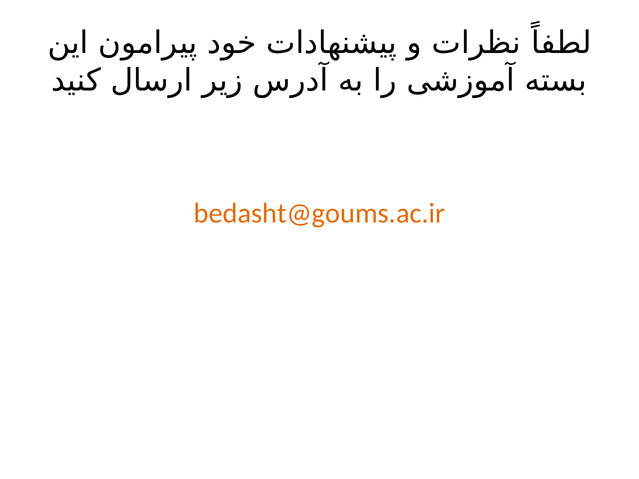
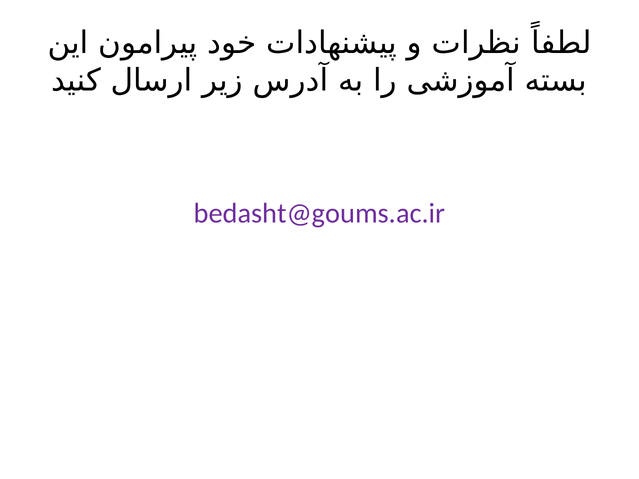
bedasht@goums.ac.ir colour: orange -> purple
